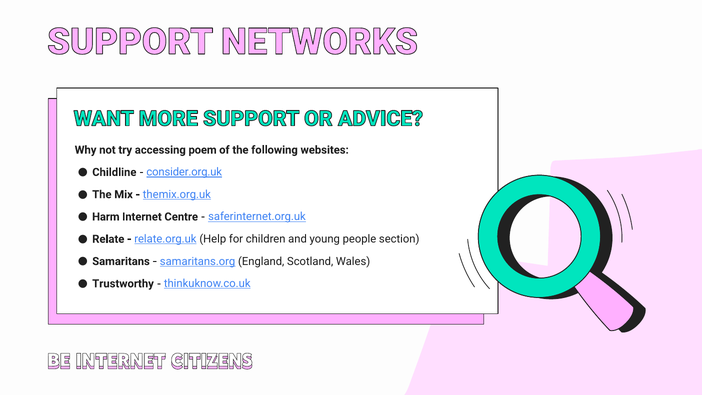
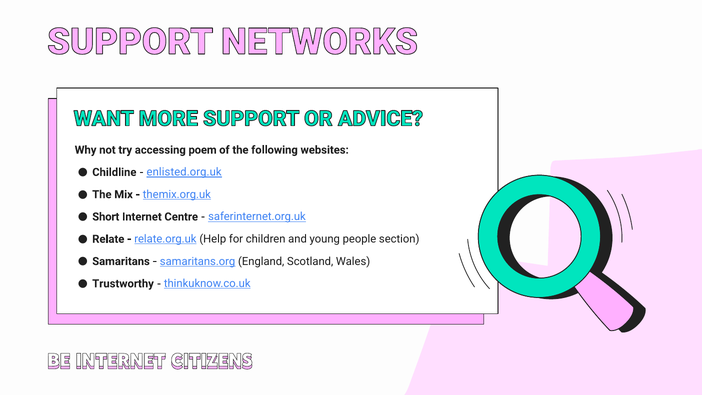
consider.org.uk: consider.org.uk -> enlisted.org.uk
Harm: Harm -> Short
